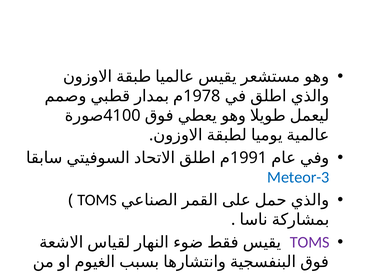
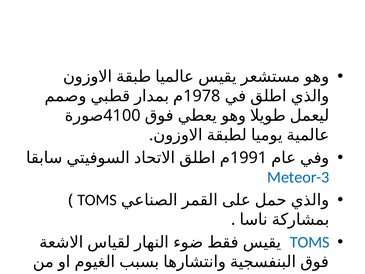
TOMS at (310, 242) colour: purple -> blue
